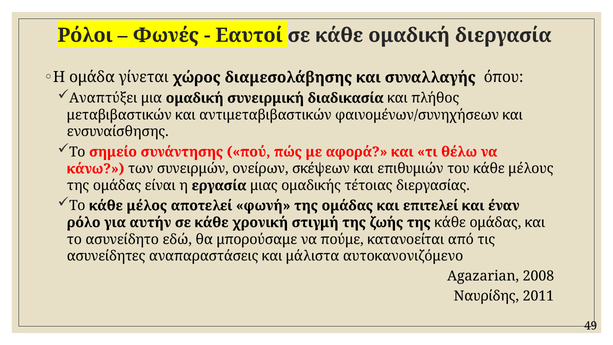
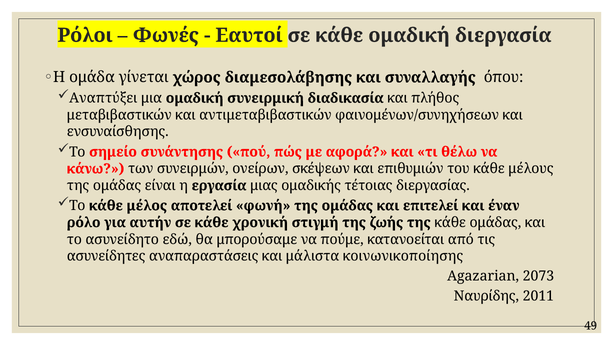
αυτοκανονιζόμενο: αυτοκανονιζόμενο -> κοινωνικοποίησης
2008: 2008 -> 2073
